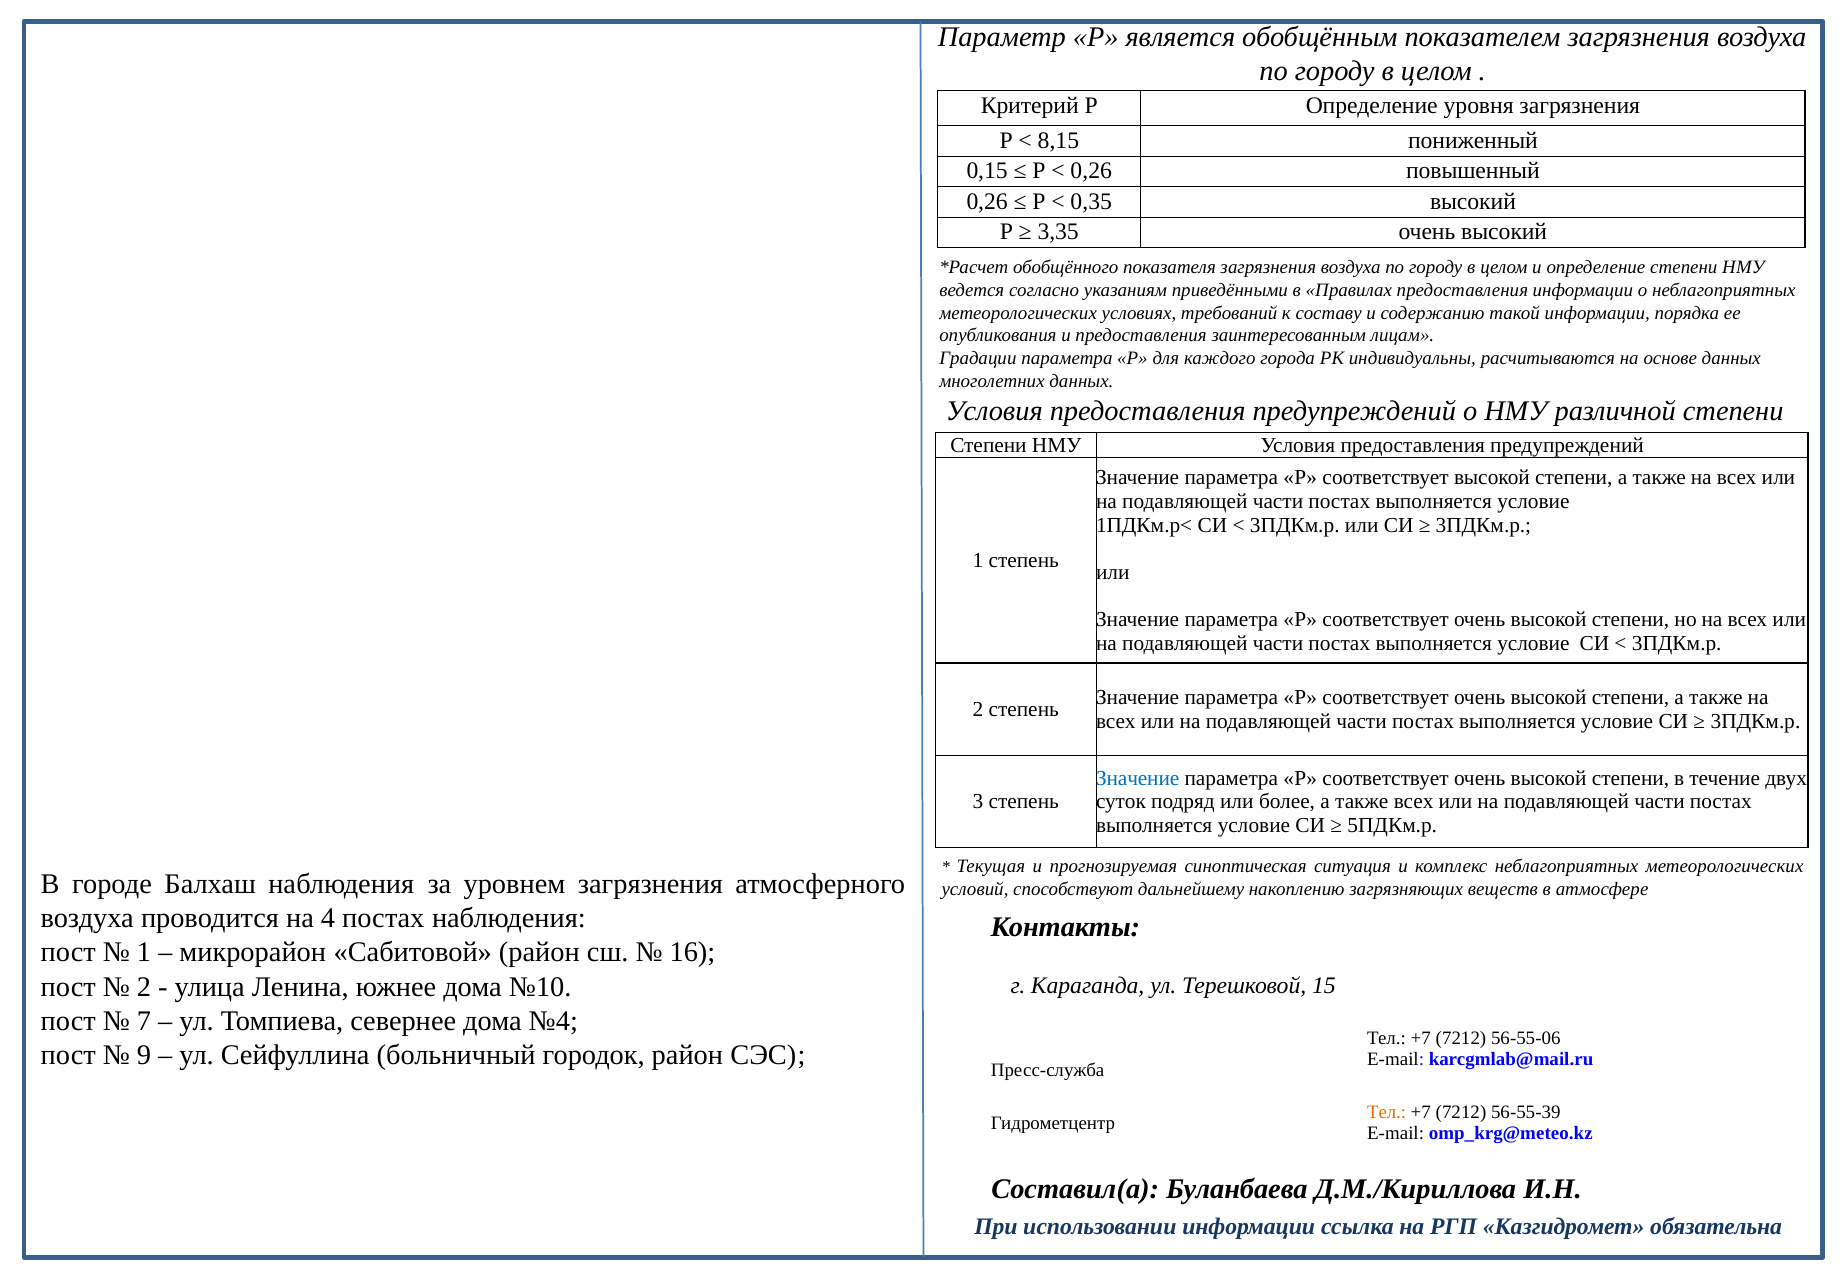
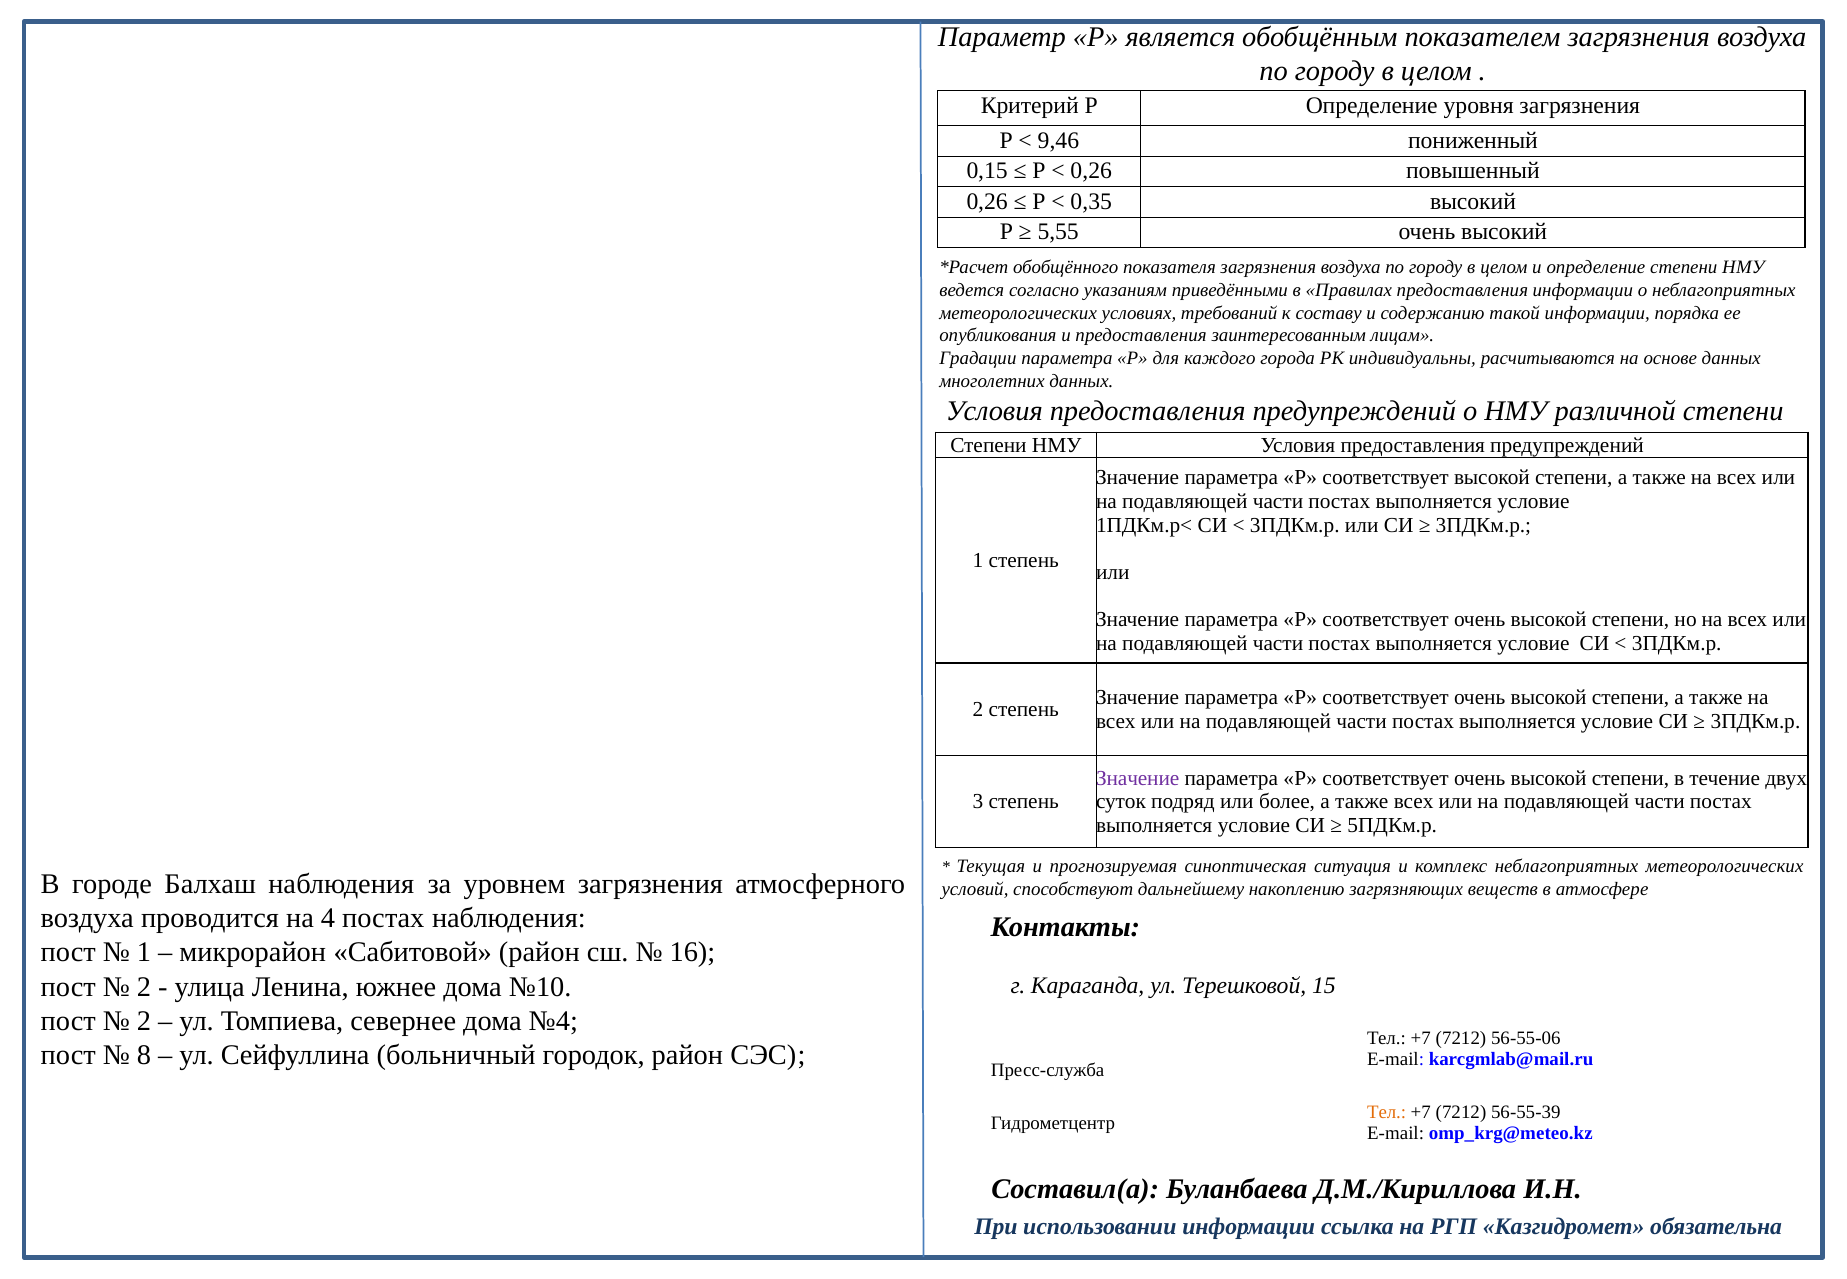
8,15: 8,15 -> 9,46
3,35: 3,35 -> 5,55
Значение at (1138, 778) colour: blue -> purple
7 at (144, 1021): 7 -> 2
9: 9 -> 8
